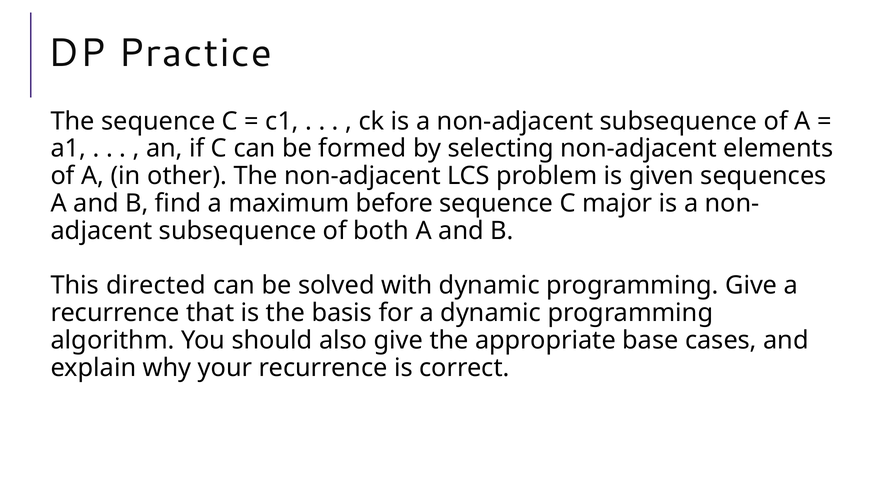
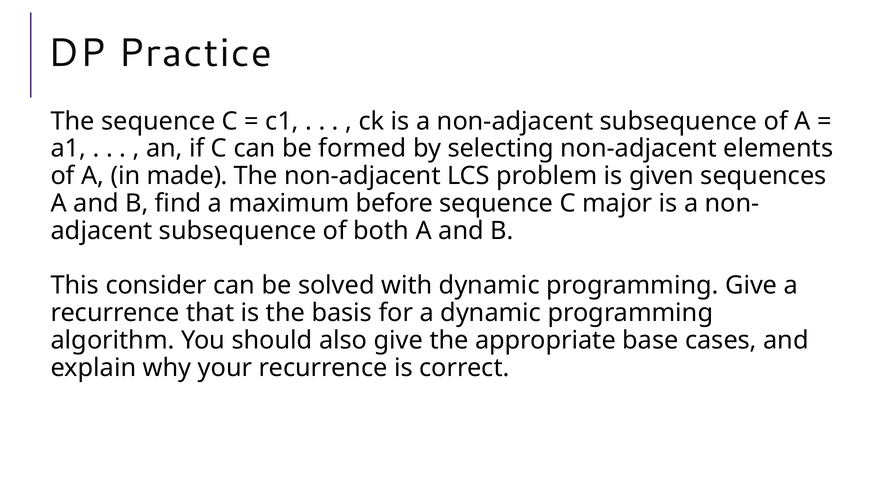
other: other -> made
directed: directed -> consider
